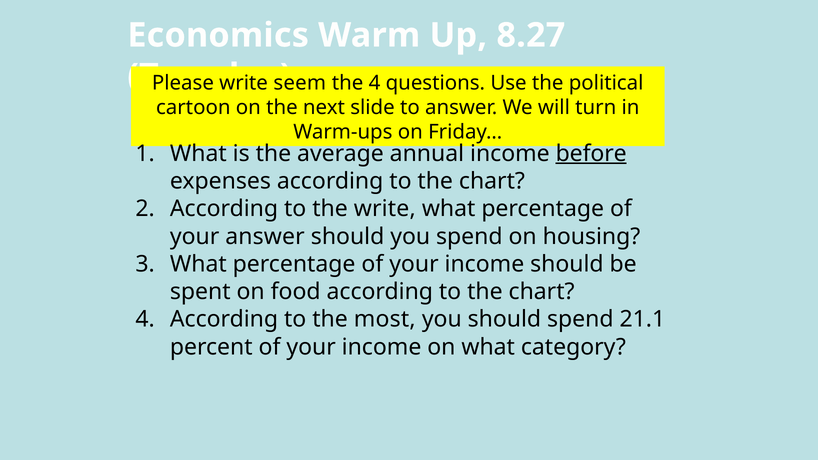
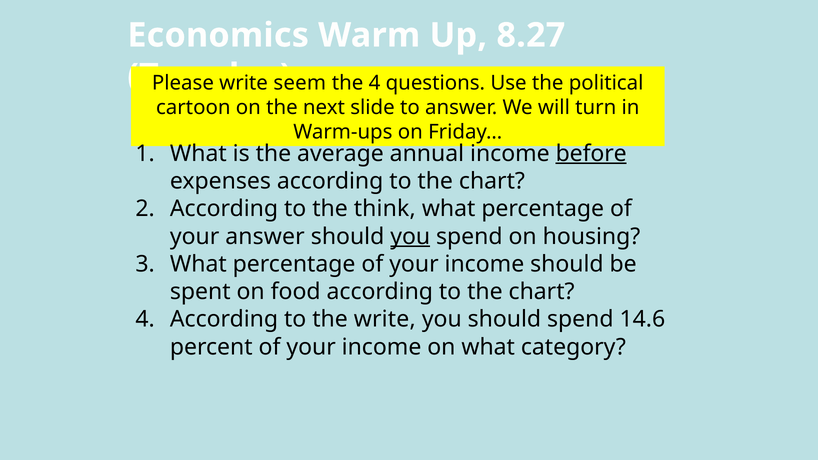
the write: write -> think
you at (410, 236) underline: none -> present
the most: most -> write
21.1: 21.1 -> 14.6
